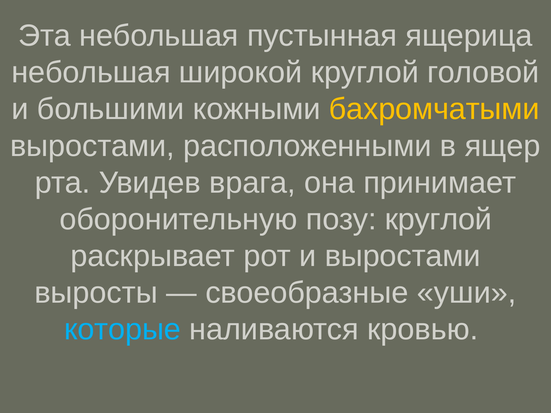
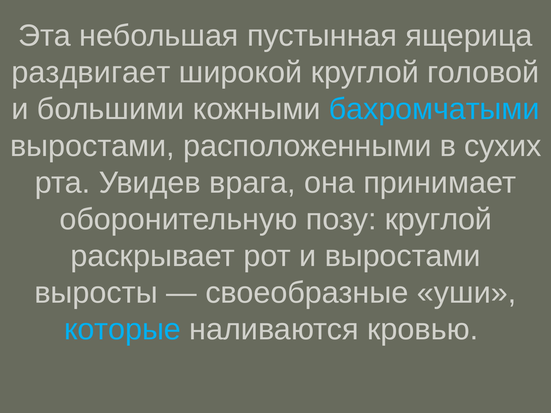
небольшая at (91, 73): небольшая -> раздвигает
бахромчатыми colour: yellow -> light blue
ящер: ящер -> сухих
